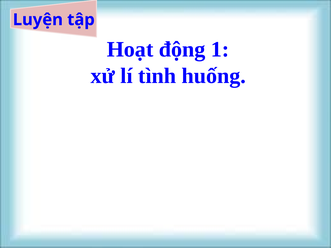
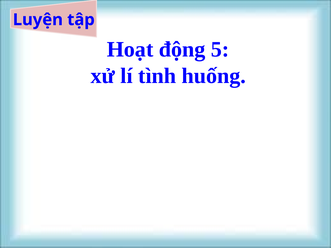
1: 1 -> 5
